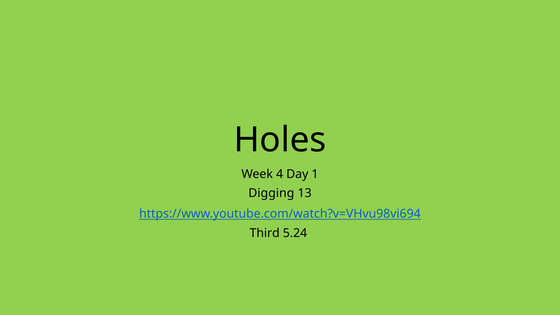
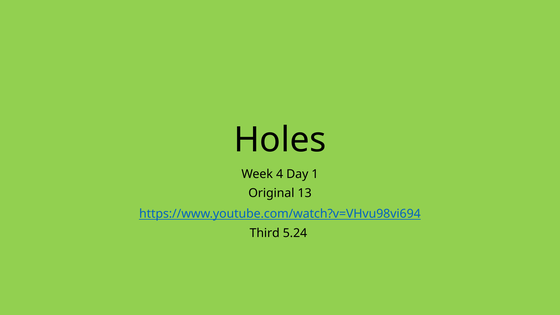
Digging: Digging -> Original
